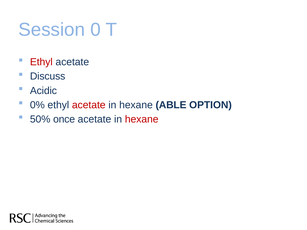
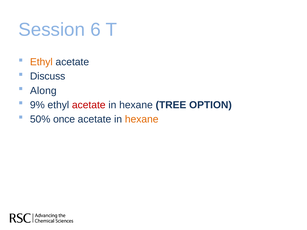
0: 0 -> 6
Ethyl at (41, 62) colour: red -> orange
Acidic: Acidic -> Along
0%: 0% -> 9%
ABLE: ABLE -> TREE
hexane at (142, 119) colour: red -> orange
